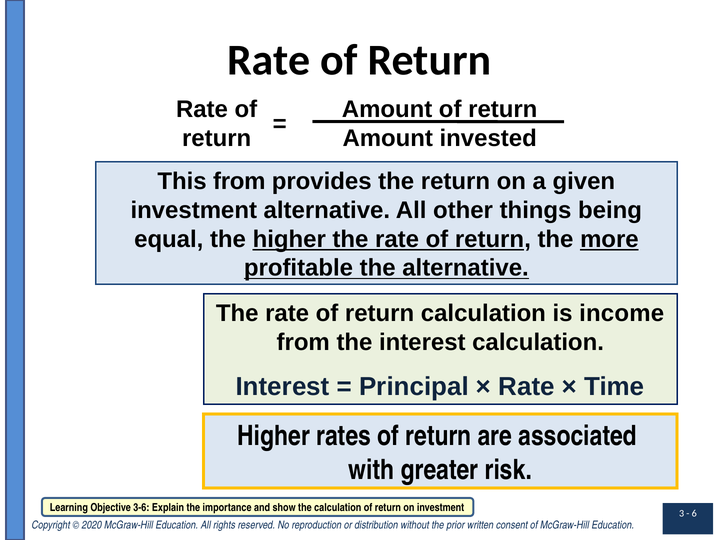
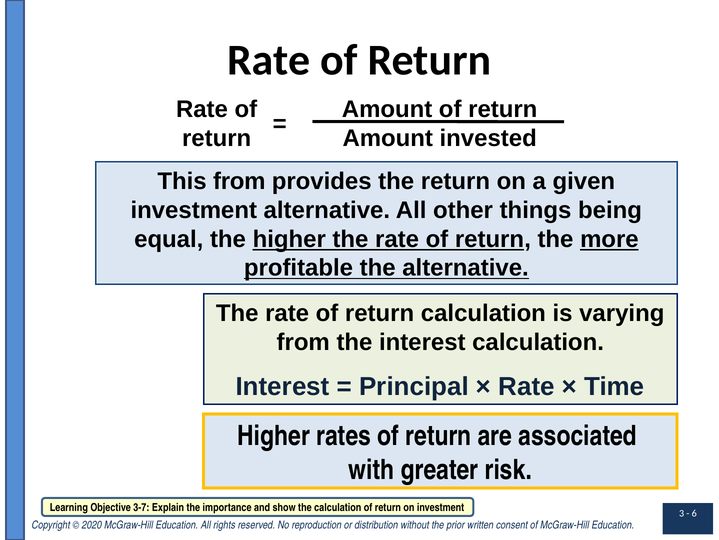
income: income -> varying
3-6: 3-6 -> 3-7
